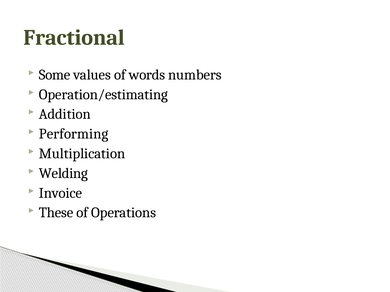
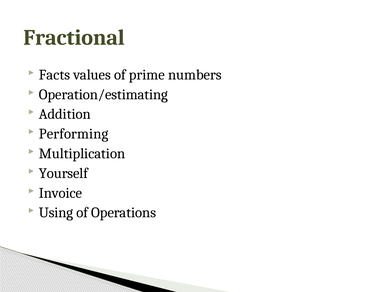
Some: Some -> Facts
words: words -> prime
Welding: Welding -> Yourself
These: These -> Using
